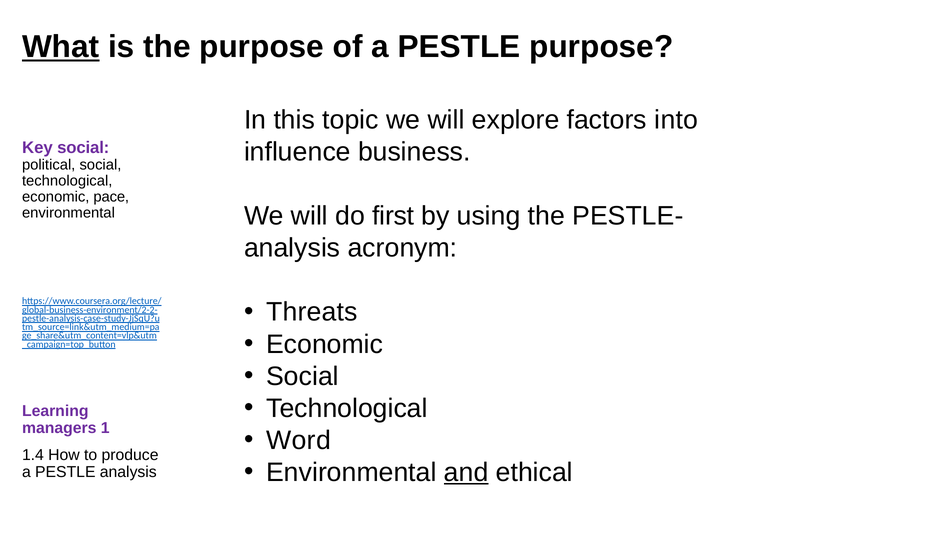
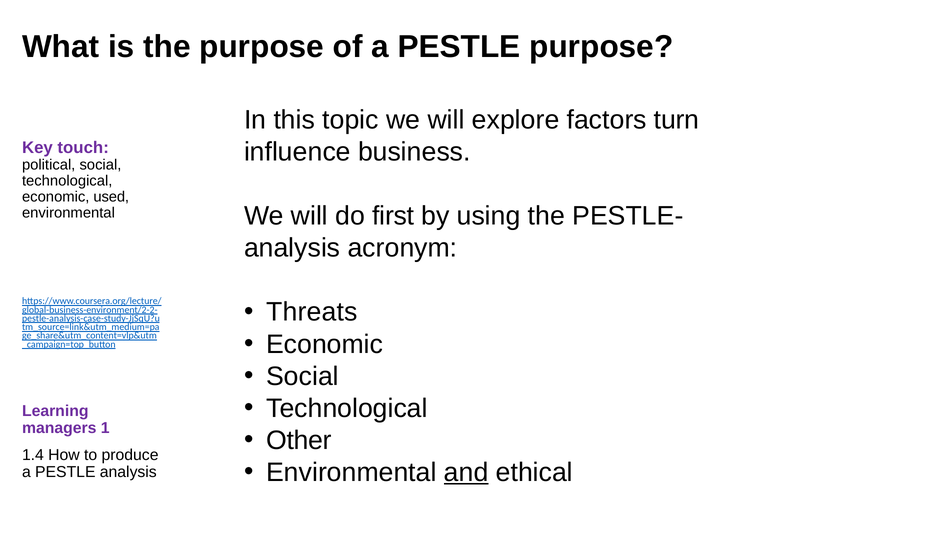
What underline: present -> none
into: into -> turn
Key social: social -> touch
pace: pace -> used
Word: Word -> Other
